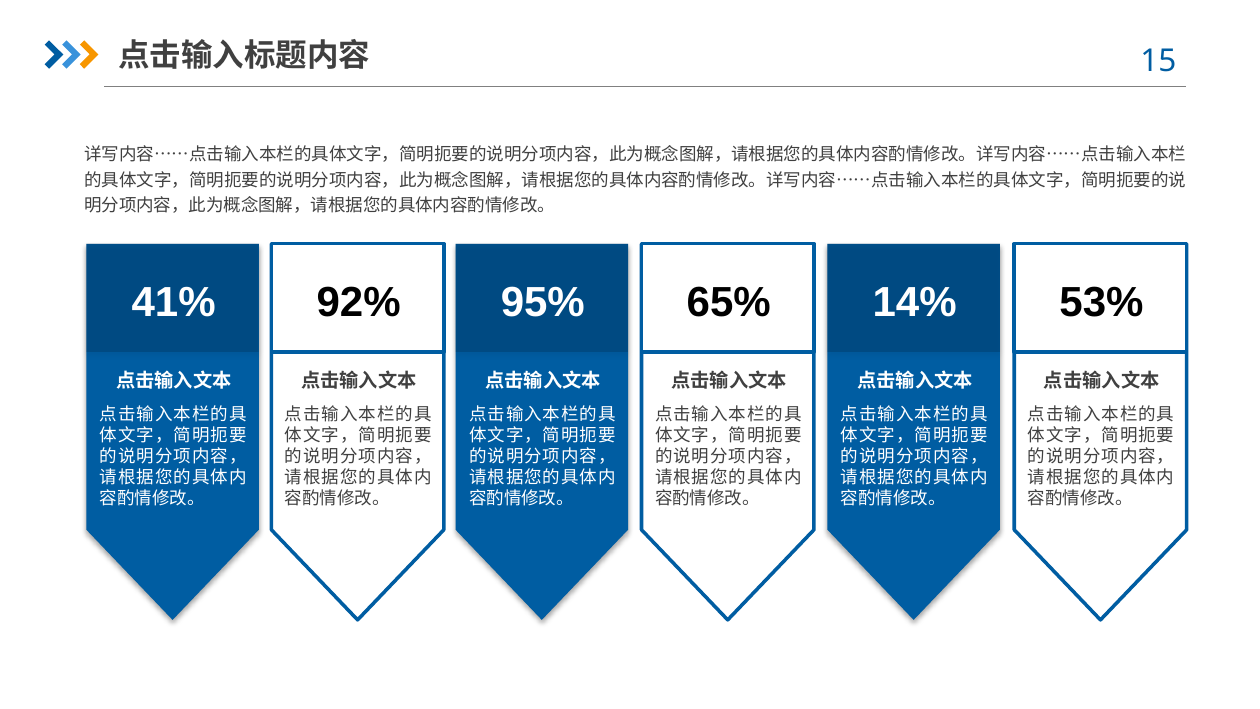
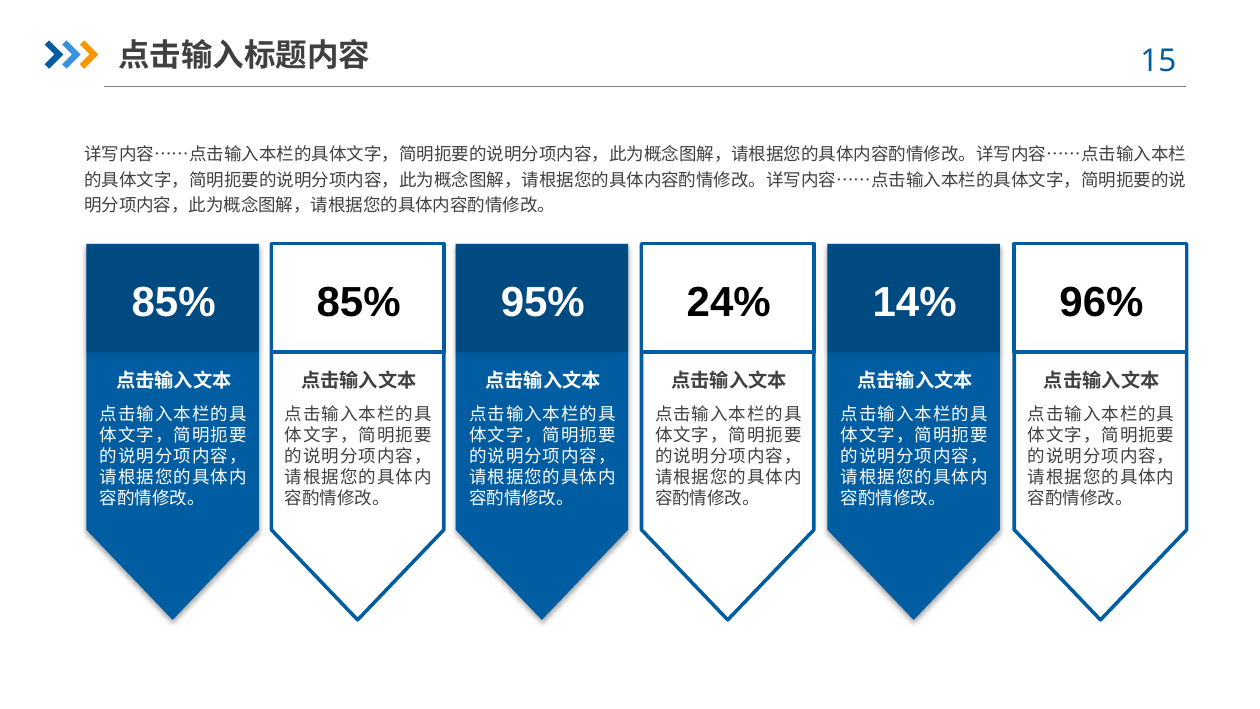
41% at (174, 303): 41% -> 85%
92% at (359, 303): 92% -> 85%
65%: 65% -> 24%
53%: 53% -> 96%
